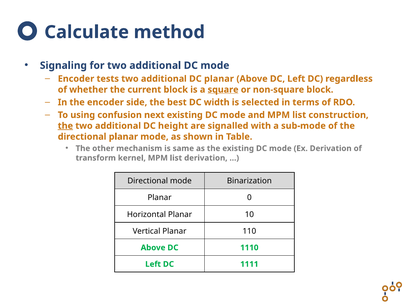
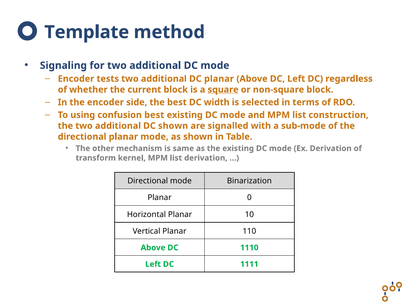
Calculate: Calculate -> Template
confusion next: next -> best
the at (65, 126) underline: present -> none
DC height: height -> shown
